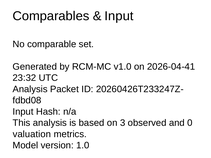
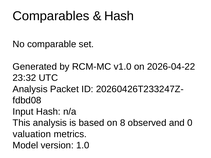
Input at (119, 16): Input -> Hash
2026-04-41: 2026-04-41 -> 2026-04-22
3: 3 -> 8
